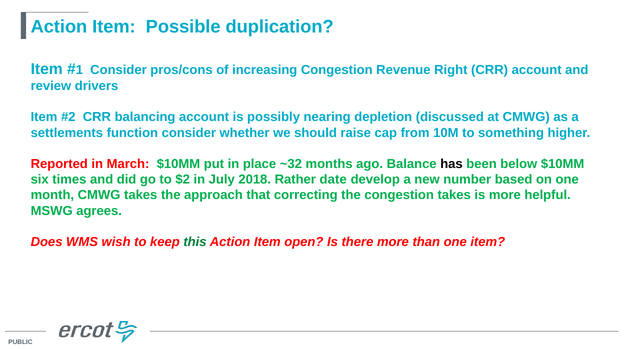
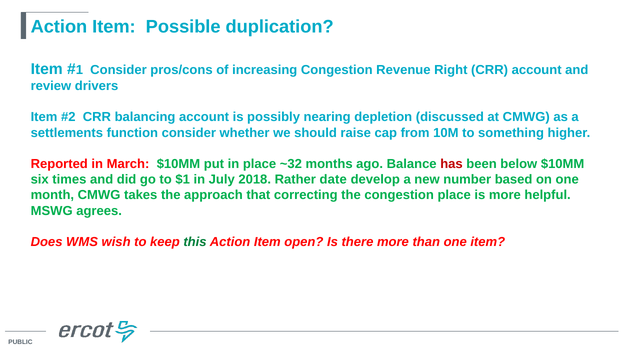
has colour: black -> red
$2: $2 -> $1
congestion takes: takes -> place
